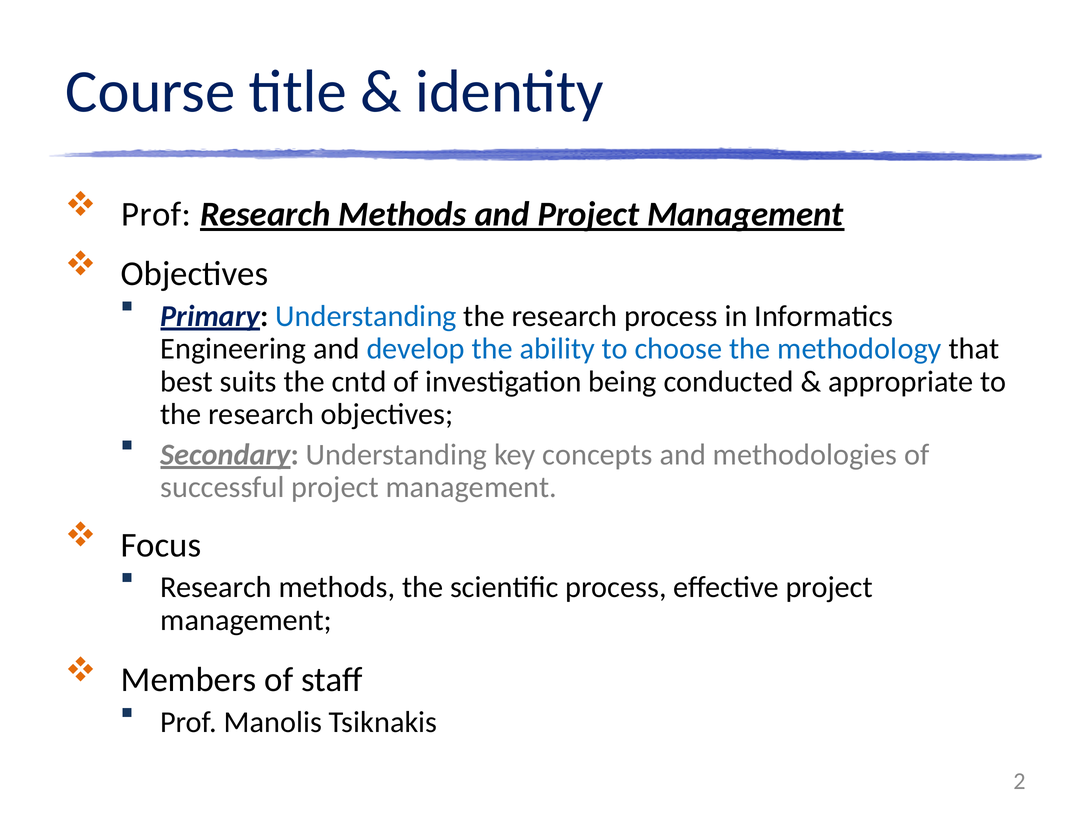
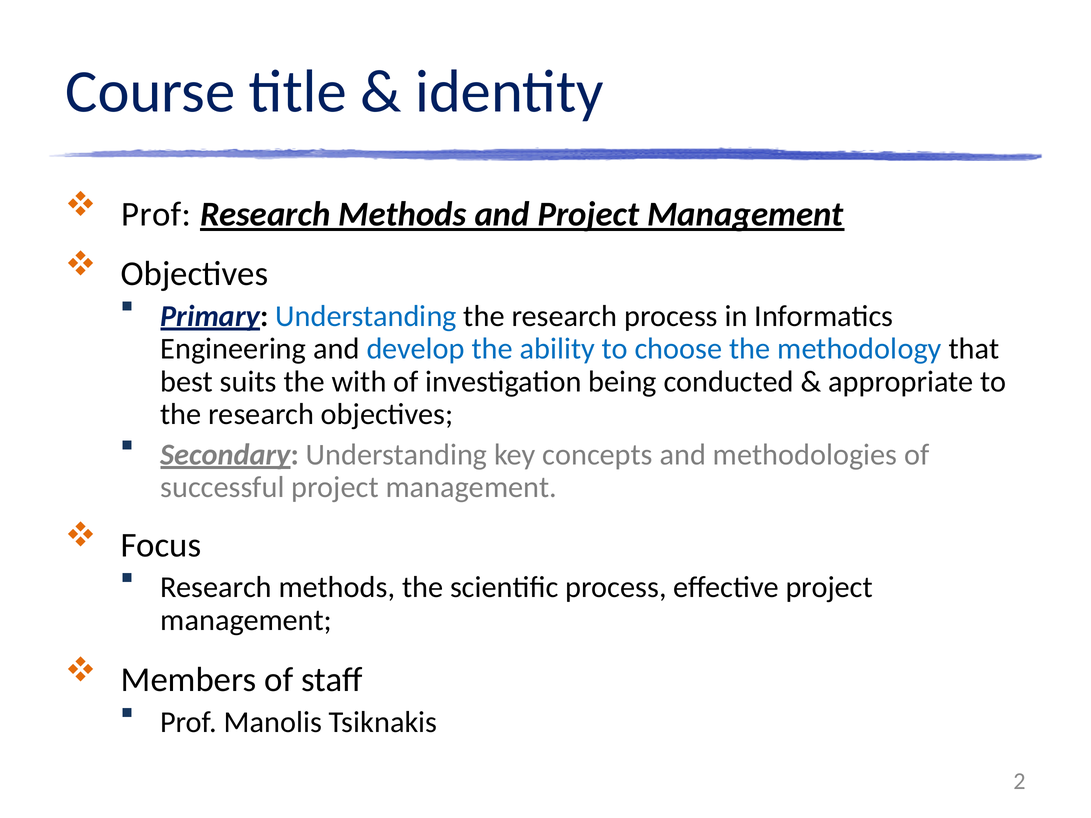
cntd: cntd -> with
